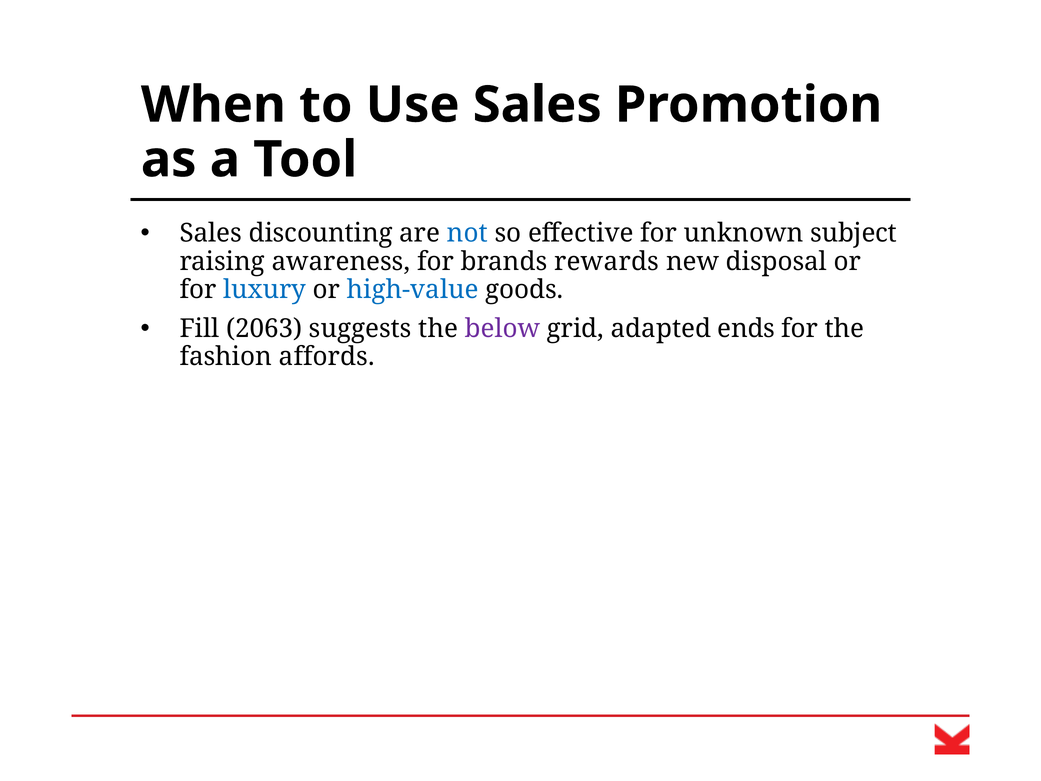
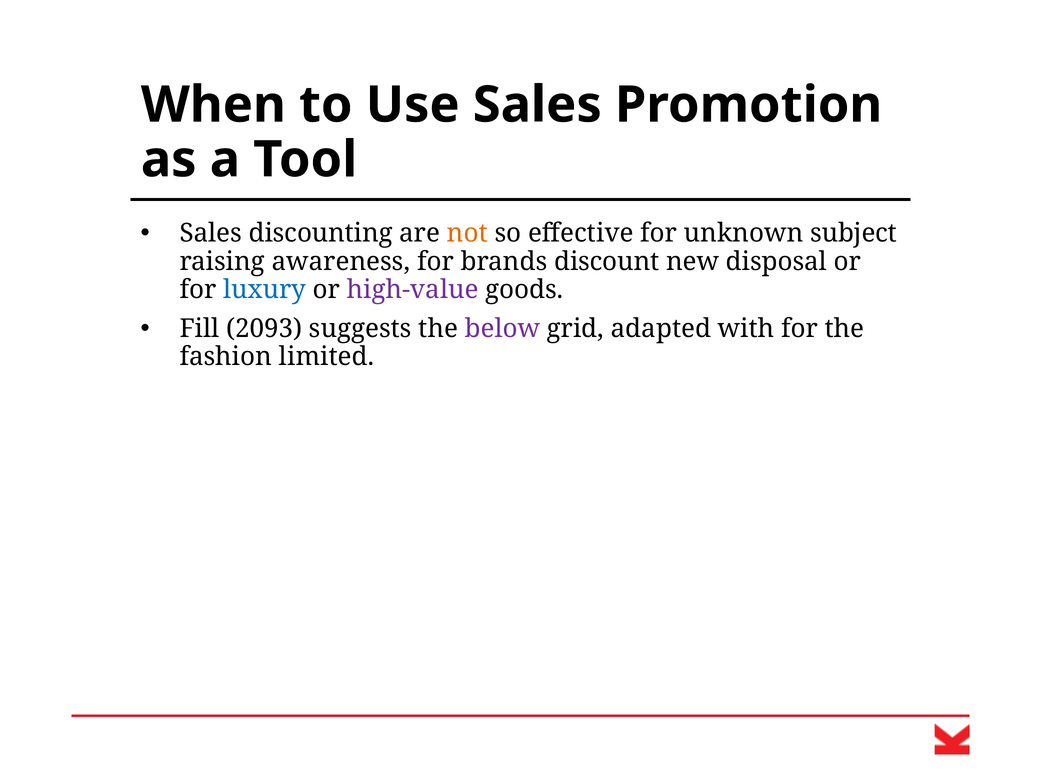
not colour: blue -> orange
rewards: rewards -> discount
high-value colour: blue -> purple
2063: 2063 -> 2093
ends: ends -> with
affords: affords -> limited
